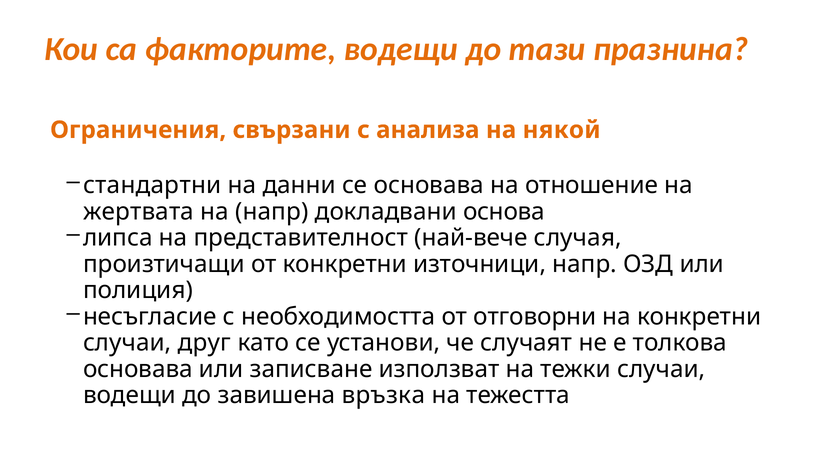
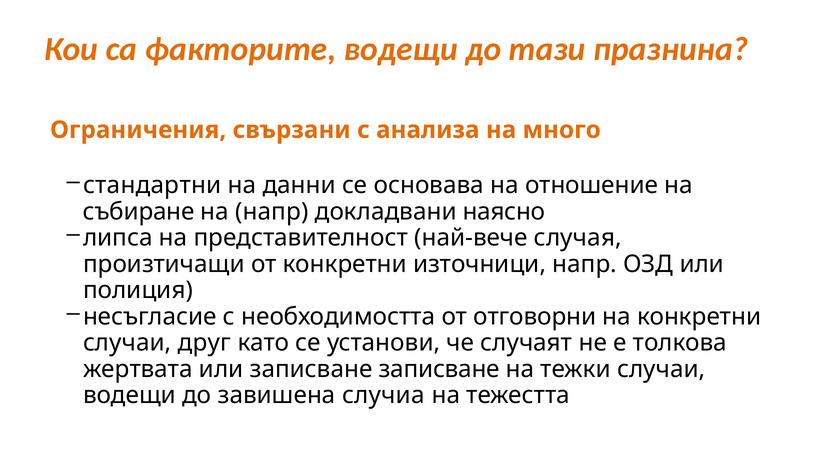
някой: някой -> много
жертвата: жертвата -> събиране
основа: основа -> наясно
основава at (138, 369): основава -> жертвата
записване използват: използват -> записване
връзка: връзка -> случиа
